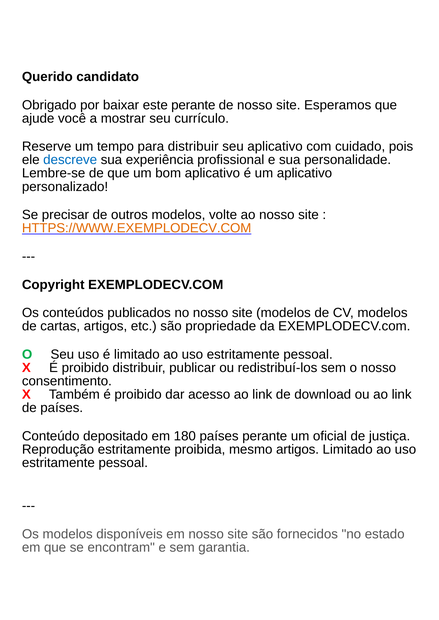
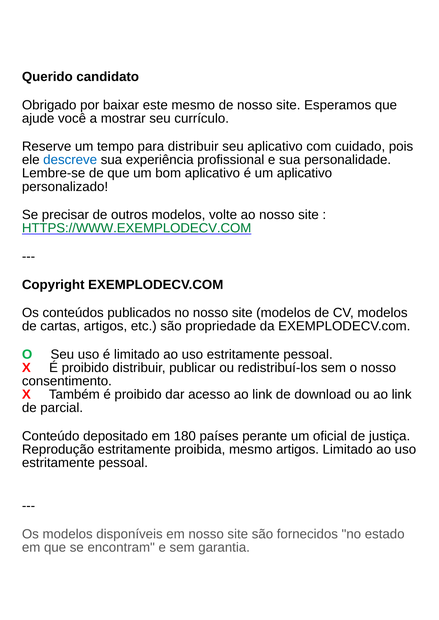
este perante: perante -> mesmo
HTTPS://WWW.EXEMPLODECV.COM colour: orange -> green
de países: países -> parcial
